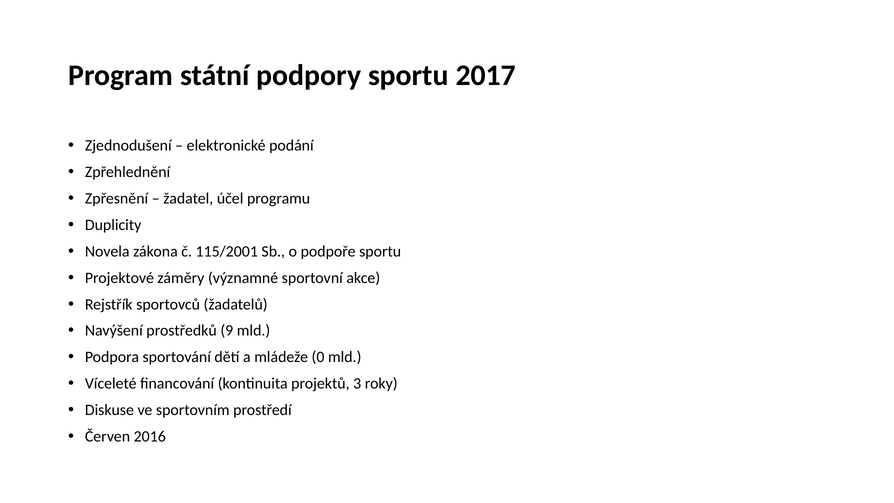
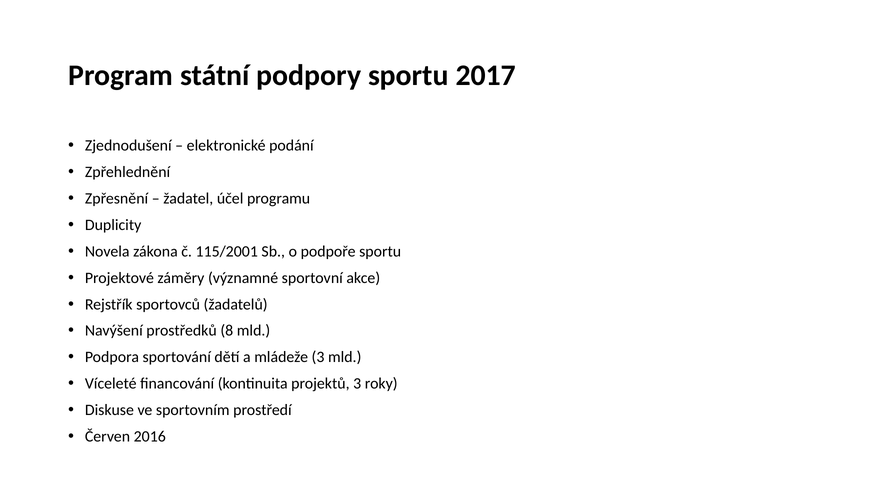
9: 9 -> 8
mládeže 0: 0 -> 3
